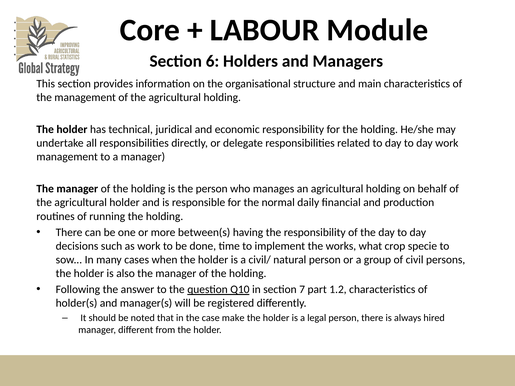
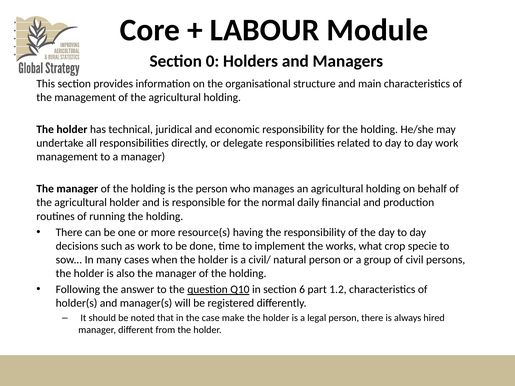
6: 6 -> 0
between(s: between(s -> resource(s
7: 7 -> 6
